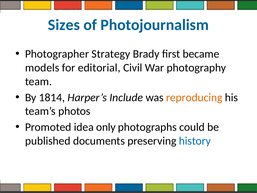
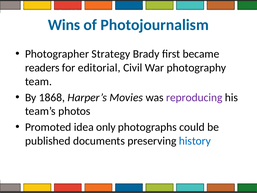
Sizes: Sizes -> Wins
models: models -> readers
1814: 1814 -> 1868
Include: Include -> Movies
reproducing colour: orange -> purple
